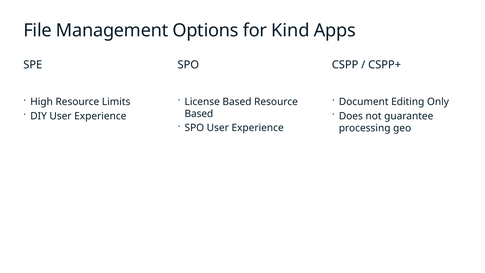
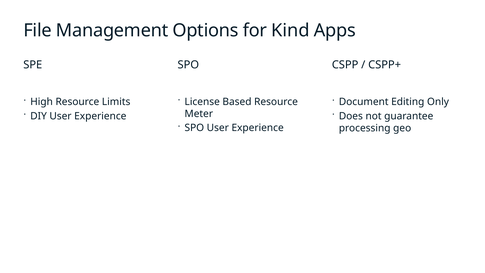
Based at (199, 114): Based -> Meter
